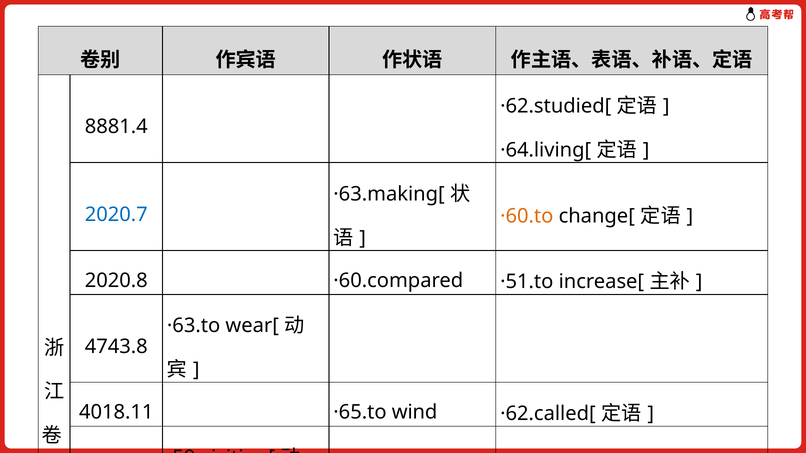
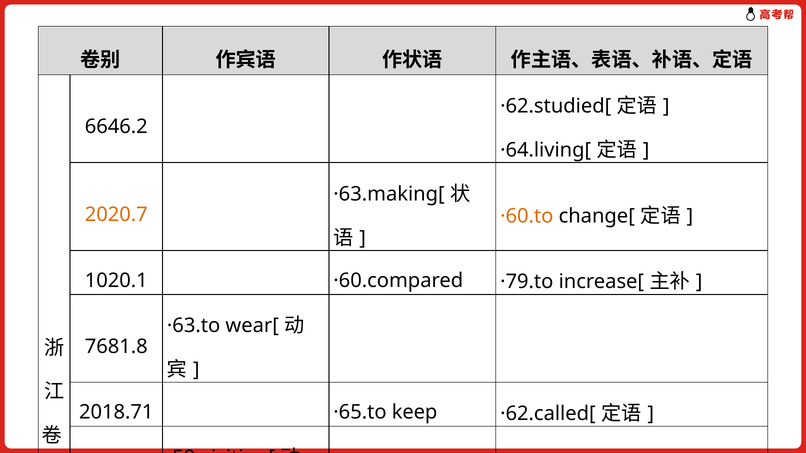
8881.4: 8881.4 -> 6646.2
2020.7 colour: blue -> orange
2020.8: 2020.8 -> 1020.1
·51.to: ·51.to -> ·79.to
4743.8: 4743.8 -> 7681.8
4018.11: 4018.11 -> 2018.71
wind: wind -> keep
